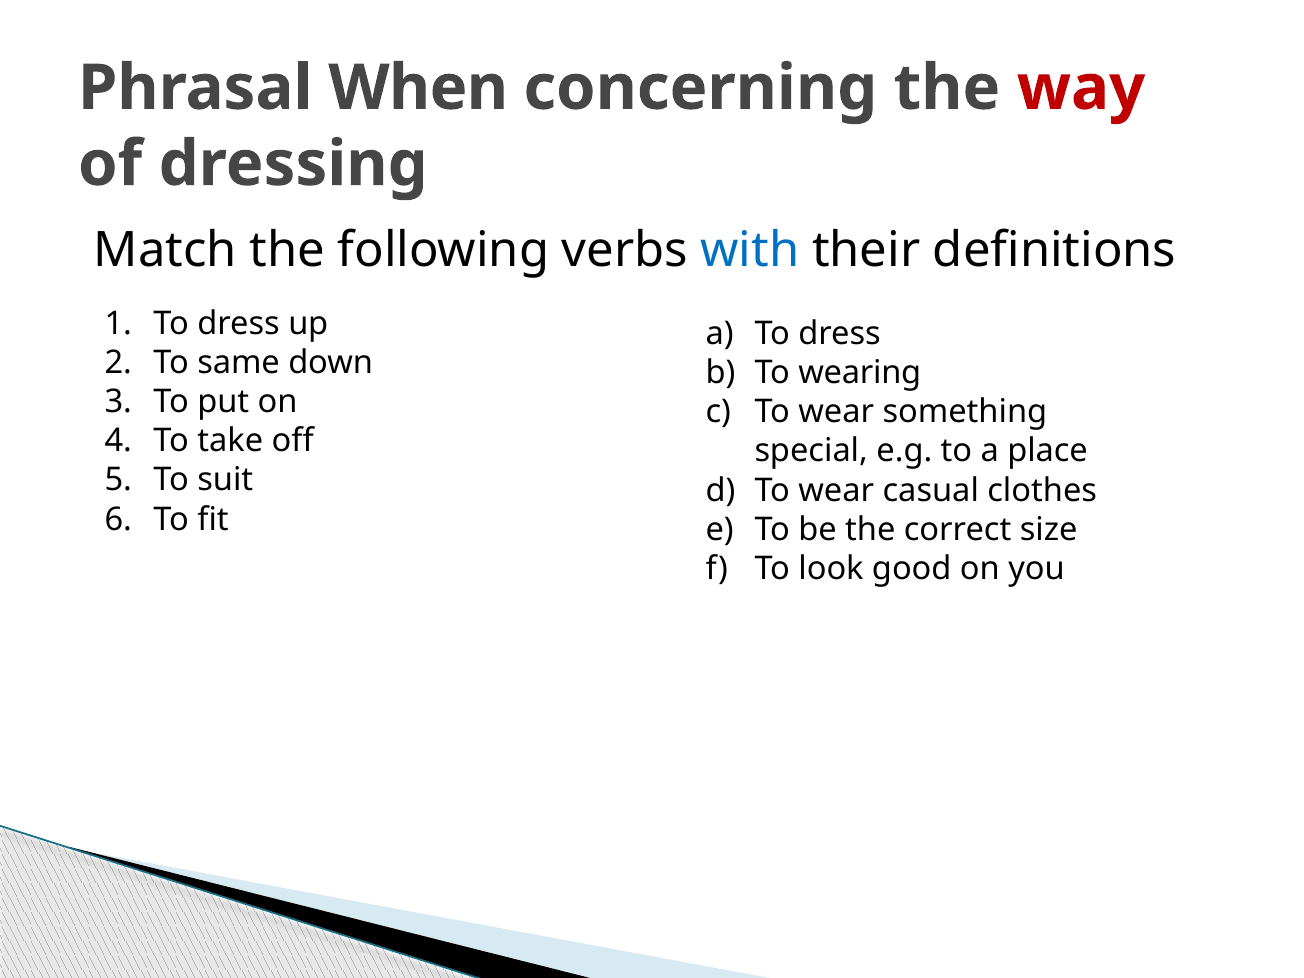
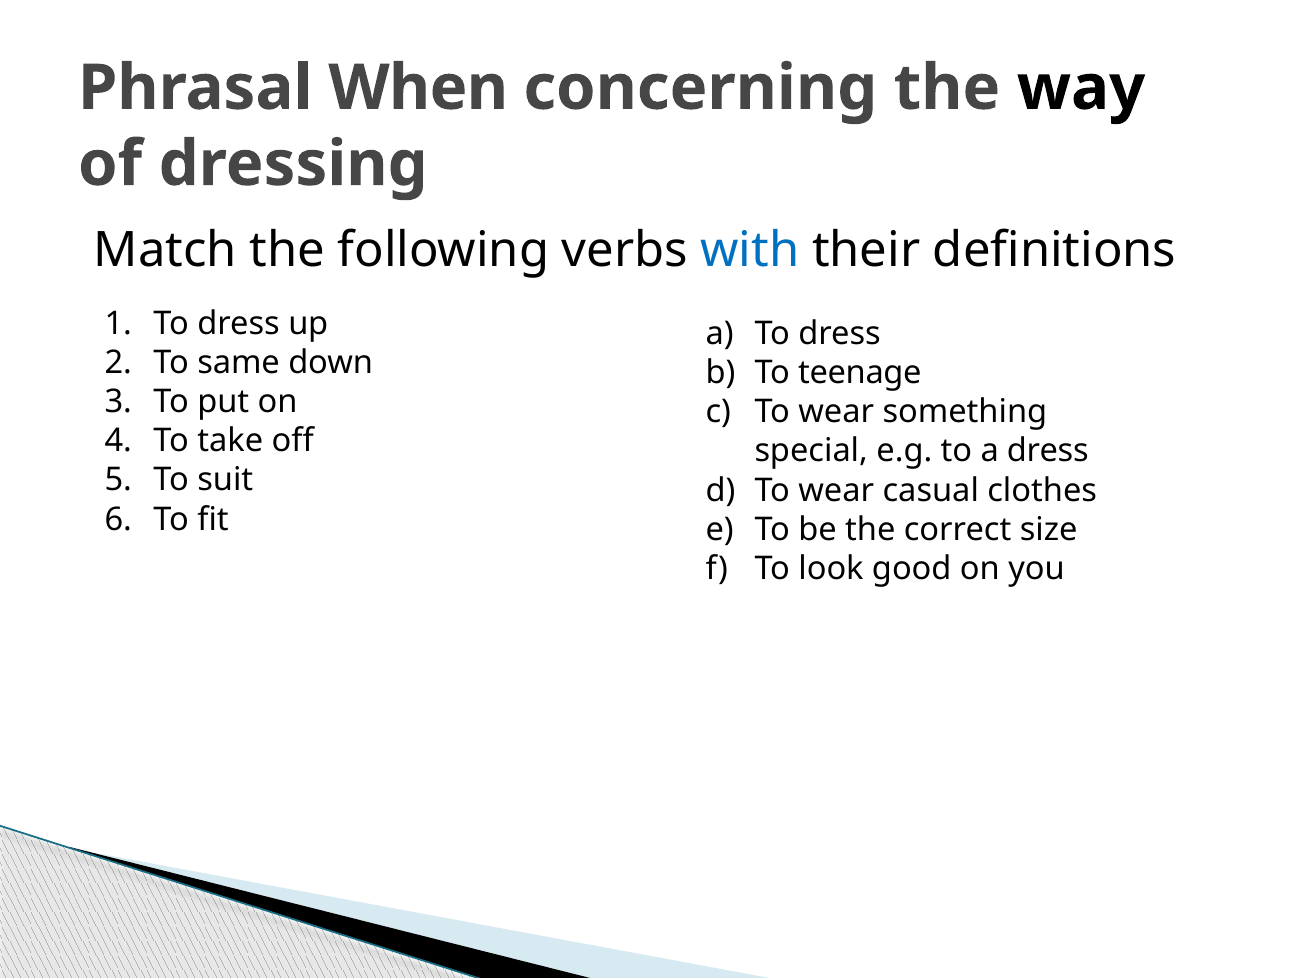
way colour: red -> black
wearing: wearing -> teenage
a place: place -> dress
